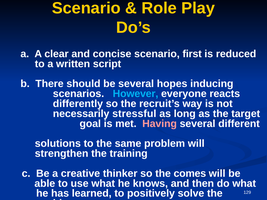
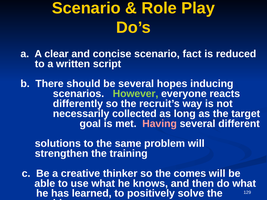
first: first -> fact
However colour: light blue -> light green
stressful: stressful -> collected
